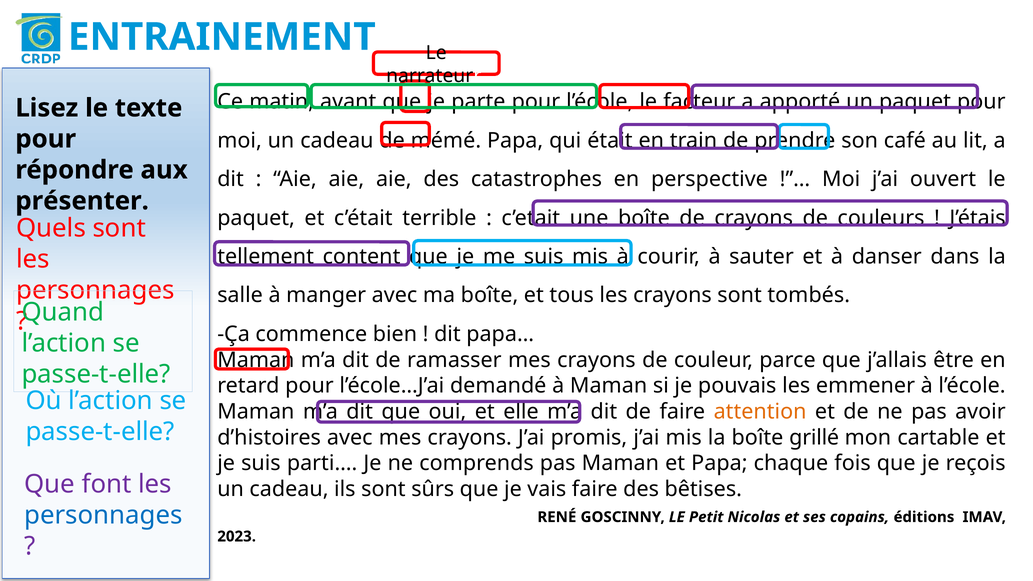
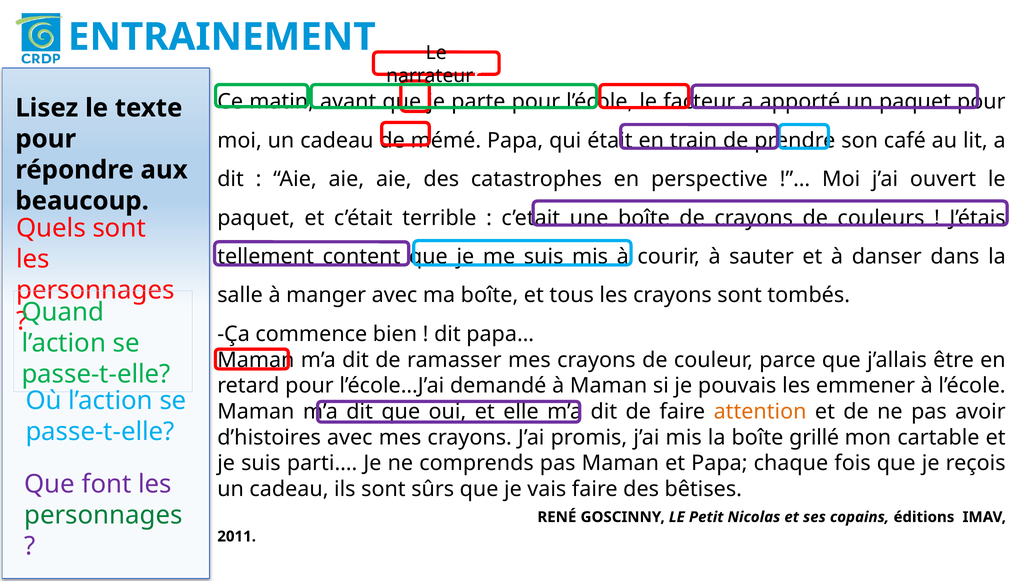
présenter: présenter -> beaucoup
personnages at (103, 515) colour: blue -> green
2023: 2023 -> 2011
